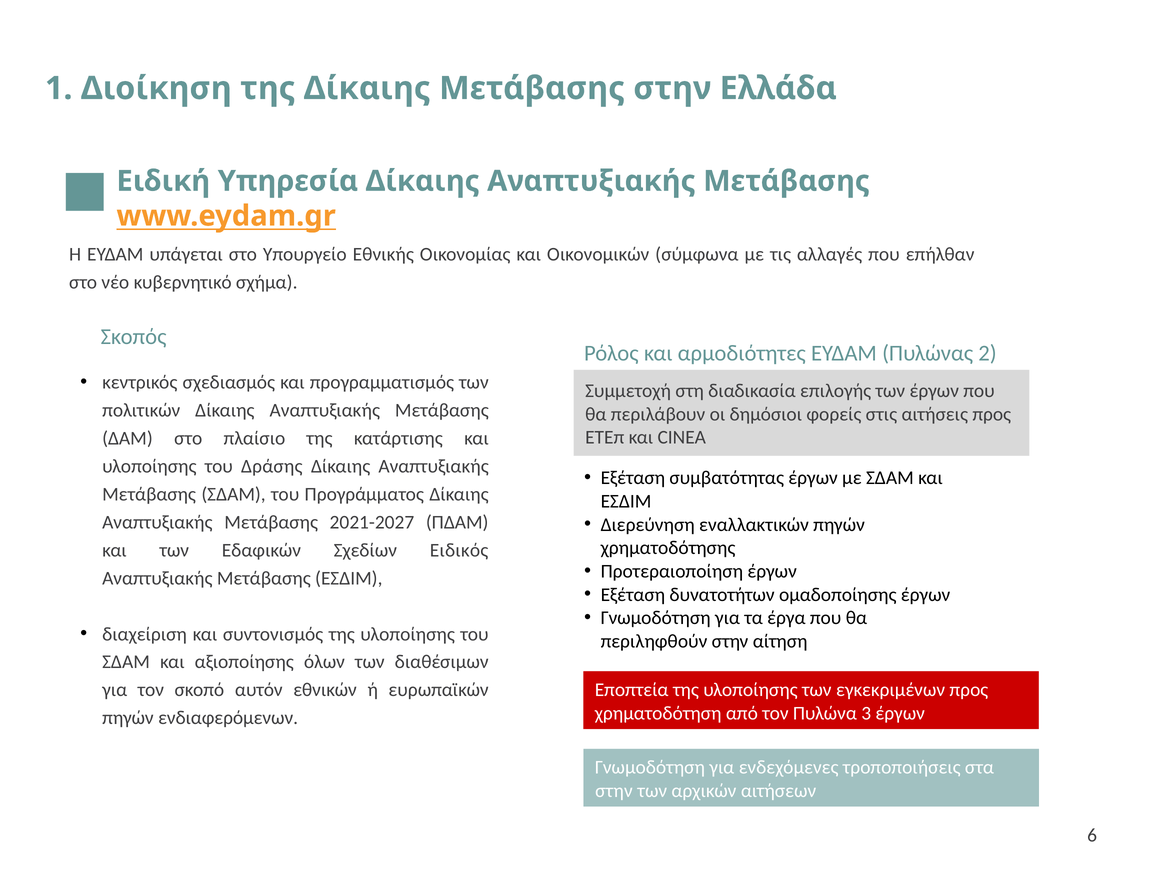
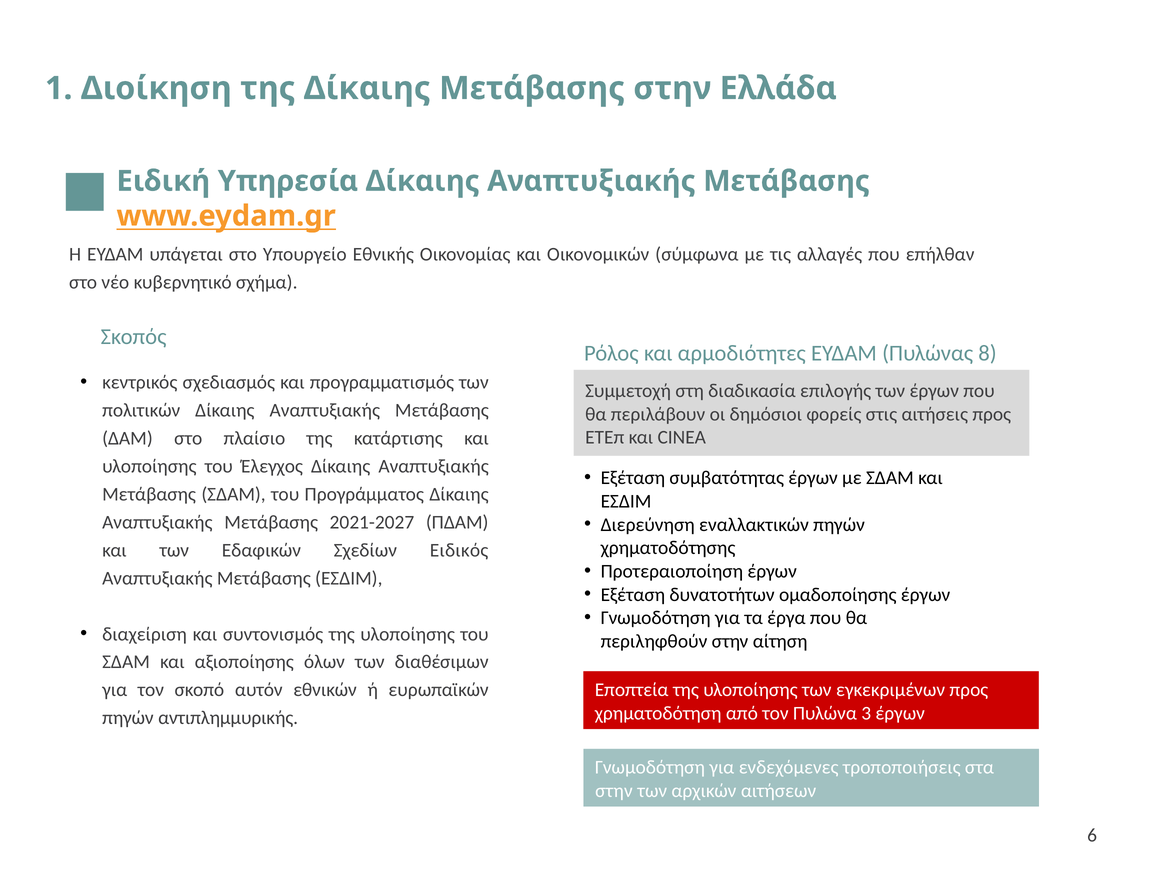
2: 2 -> 8
Δράσης: Δράσης -> Έλεγχος
ενδιαφερόμενων: ενδιαφερόμενων -> αντιπλημμυρικής
